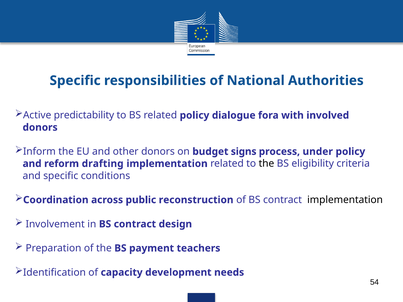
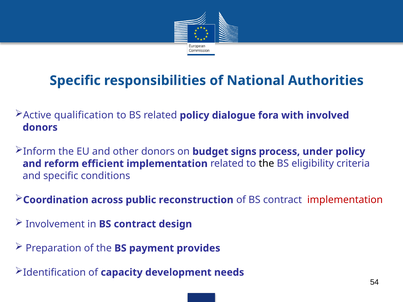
predictability: predictability -> qualification
drafting: drafting -> efficient
implementation at (345, 200) colour: black -> red
teachers: teachers -> provides
